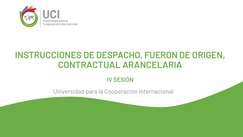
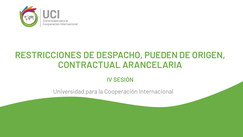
INSTRUCCIONES: INSTRUCCIONES -> RESTRICCIONES
FUERON: FUERON -> PUEDEN
